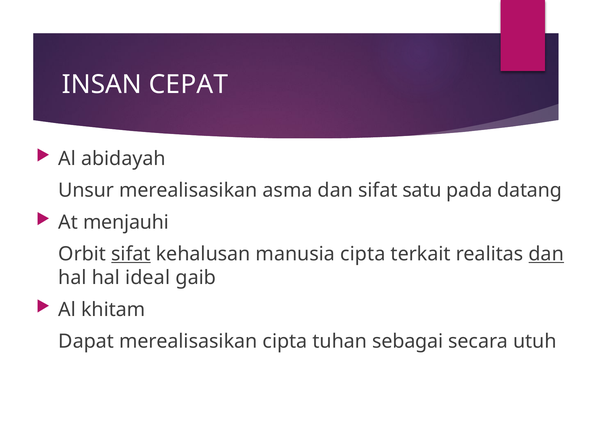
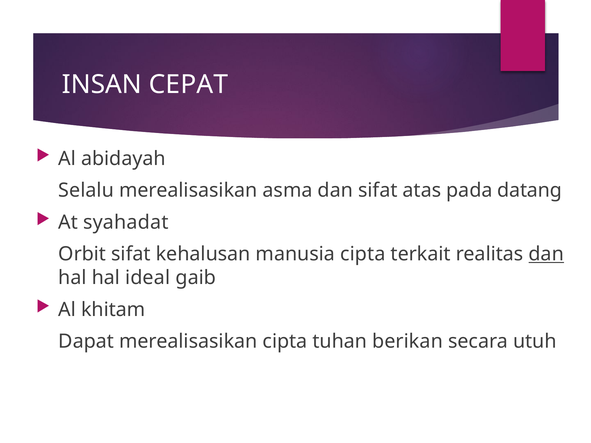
Unsur: Unsur -> Selalu
satu: satu -> atas
menjauhi: menjauhi -> syahadat
sifat at (131, 254) underline: present -> none
sebagai: sebagai -> berikan
